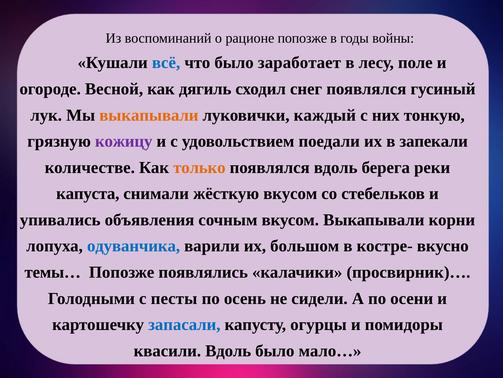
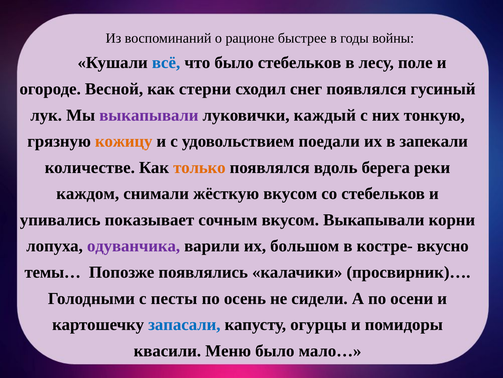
рационе попозже: попозже -> быстрее
было заработает: заработает -> стебельков
дягиль: дягиль -> стерни
выкапывали at (149, 115) colour: orange -> purple
кожицу colour: purple -> orange
капуста: капуста -> каждом
объявления: объявления -> показывает
одуванчика colour: blue -> purple
квасили Вдоль: Вдоль -> Меню
